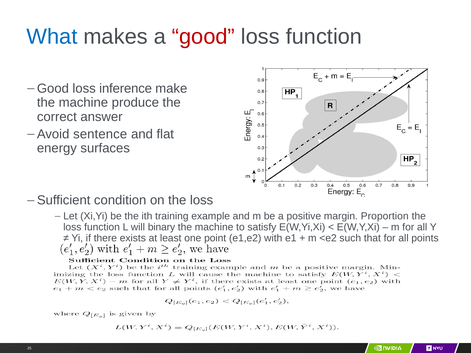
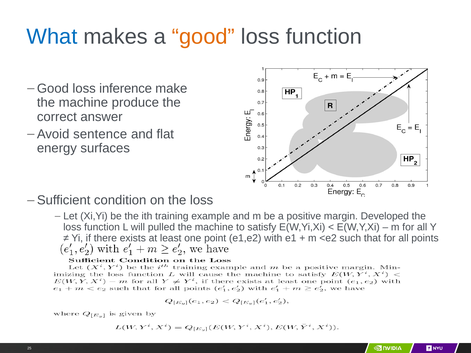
good at (203, 37) colour: red -> orange
Proportion: Proportion -> Developed
binary: binary -> pulled
